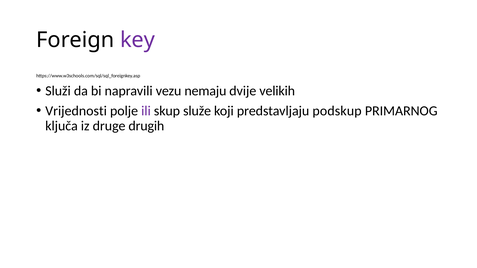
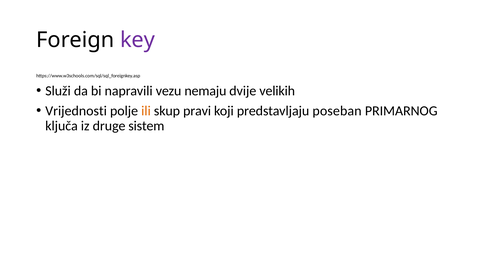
ili colour: purple -> orange
služe: služe -> pravi
podskup: podskup -> poseban
drugih: drugih -> sistem
